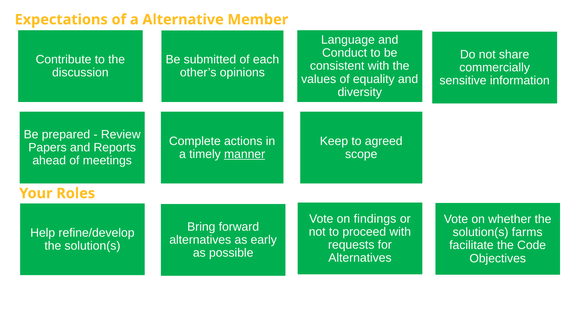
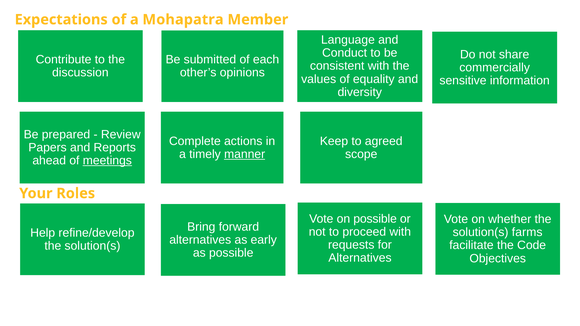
Alternative: Alternative -> Mohapatra
meetings underline: none -> present
on findings: findings -> possible
